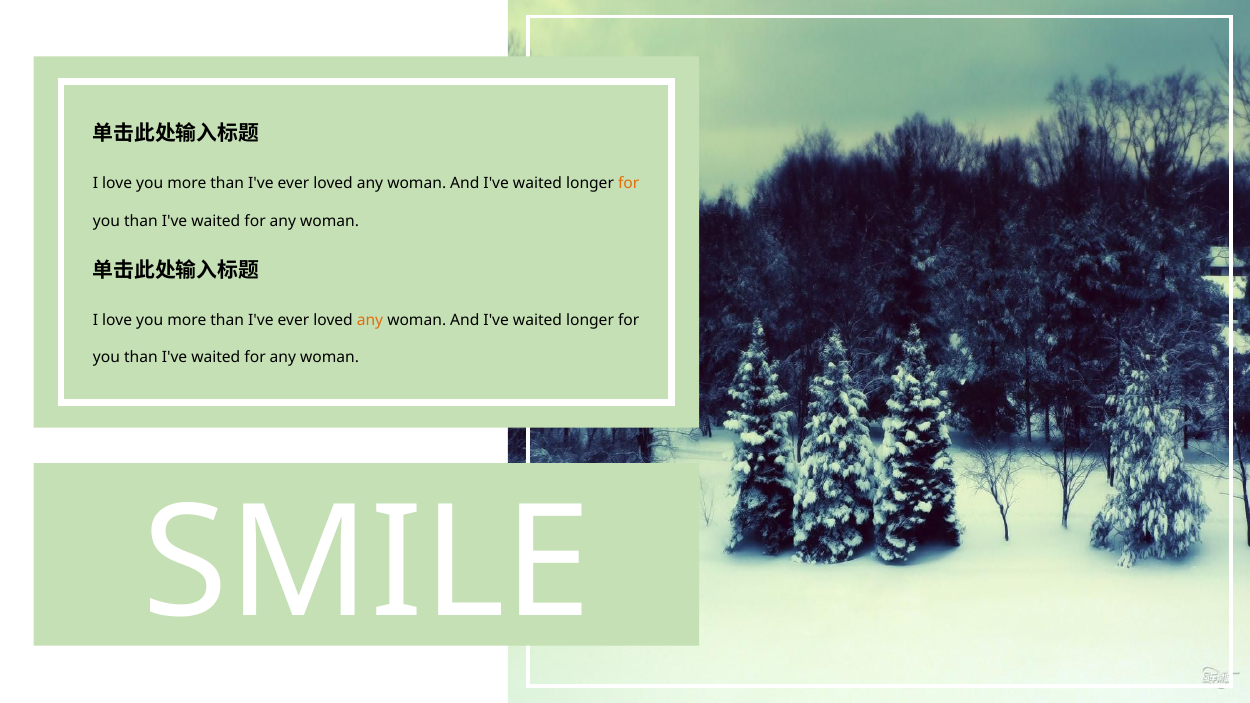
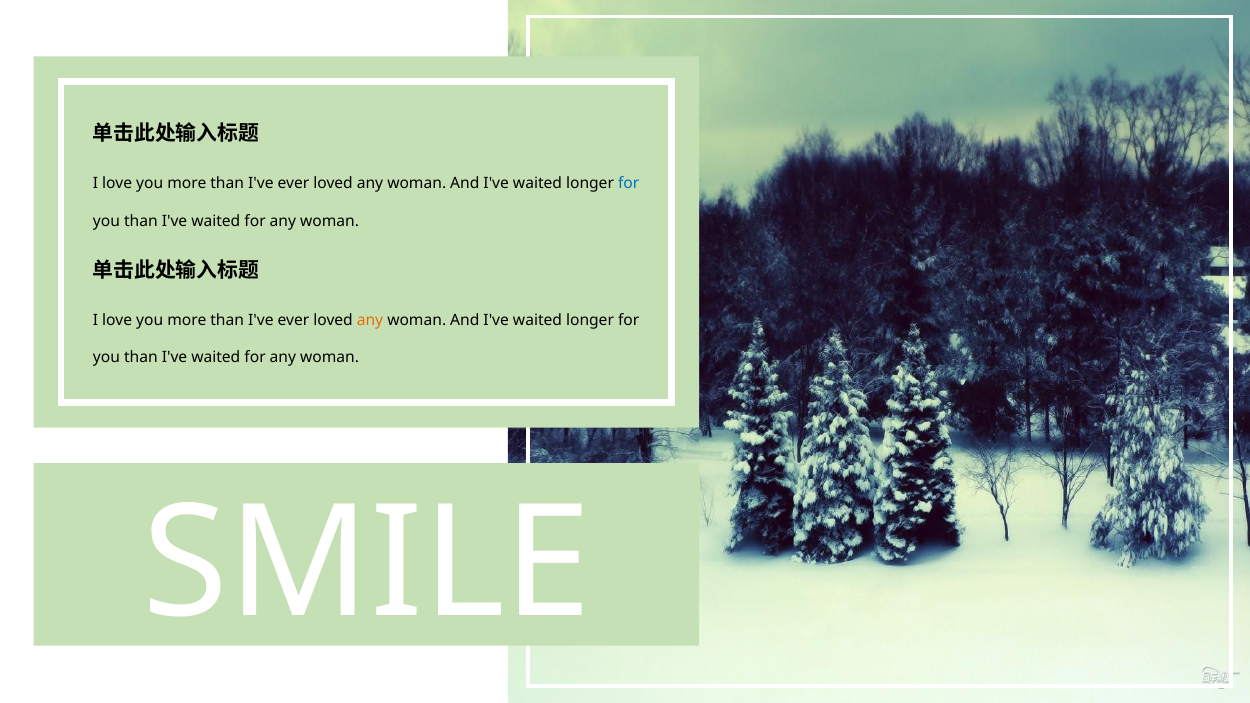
for at (629, 184) colour: orange -> blue
